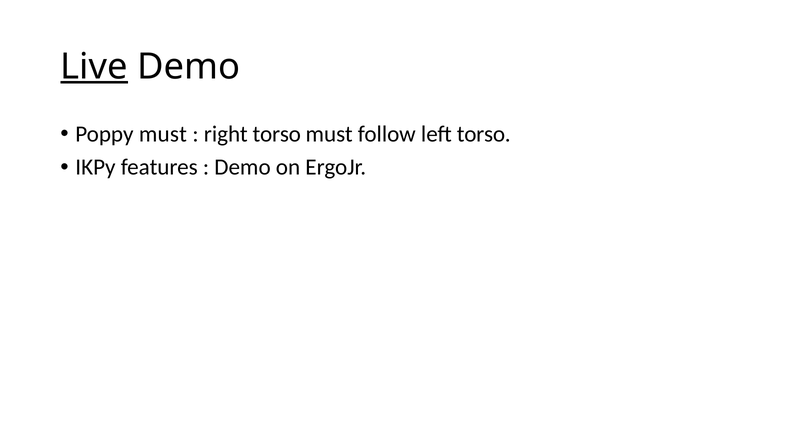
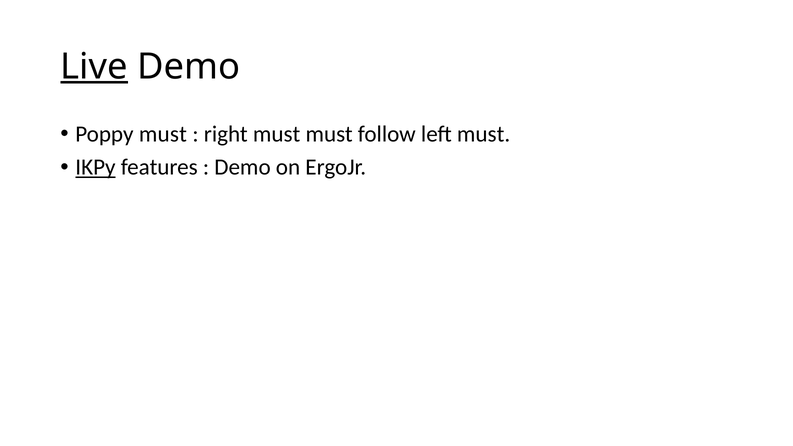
right torso: torso -> must
left torso: torso -> must
IKPy underline: none -> present
